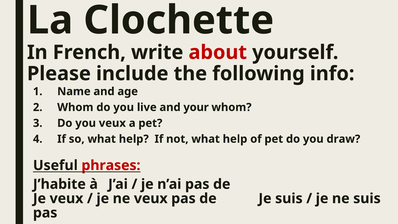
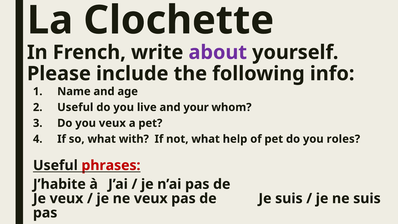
about colour: red -> purple
Whom at (75, 107): Whom -> Useful
so what help: help -> with
draw: draw -> roles
